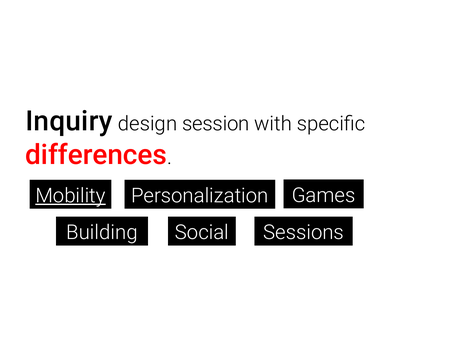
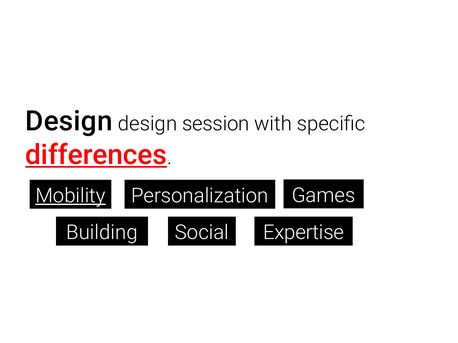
Inquiry at (69, 122): Inquiry -> Design
differences underline: none -> present
Sessions: Sessions -> Expertise
